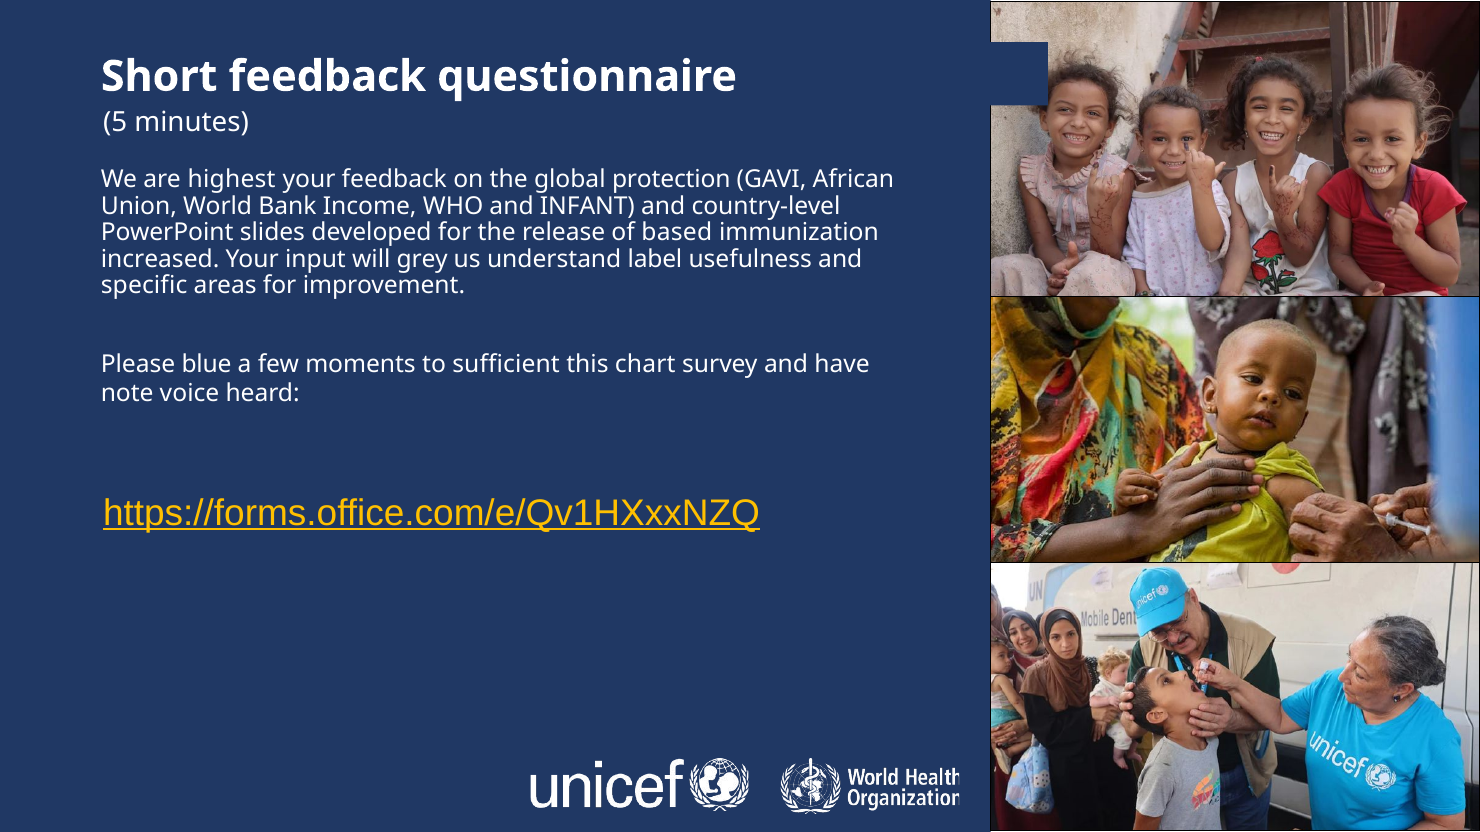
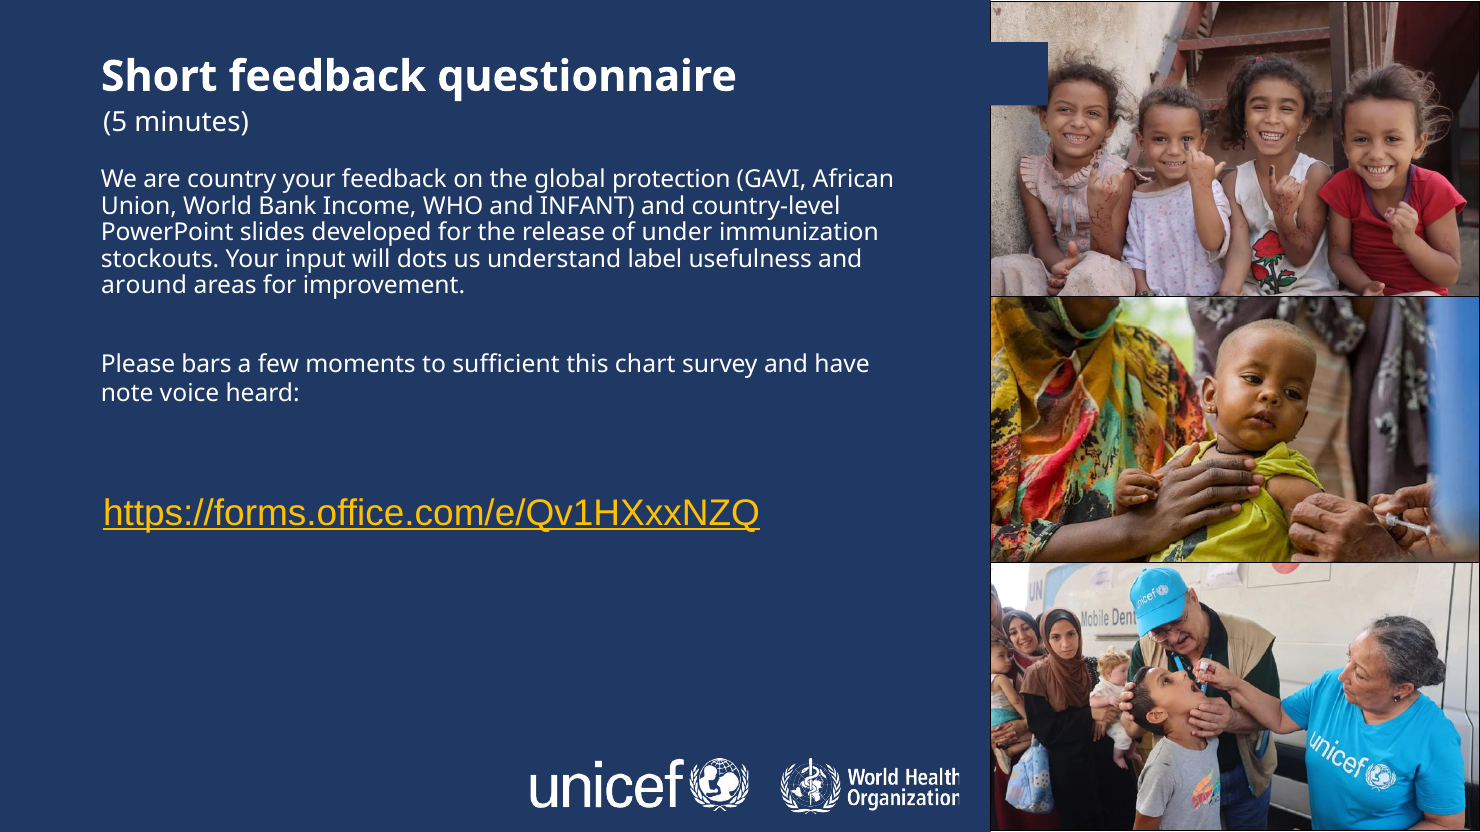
highest: highest -> country
based: based -> under
increased: increased -> stockouts
grey: grey -> dots
specific: specific -> around
blue: blue -> bars
